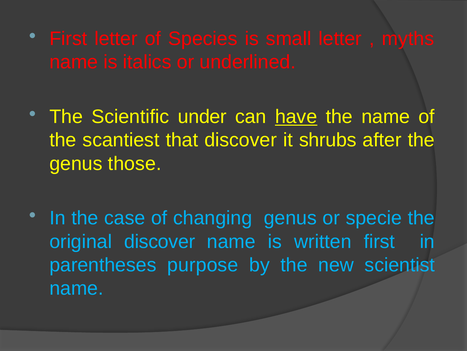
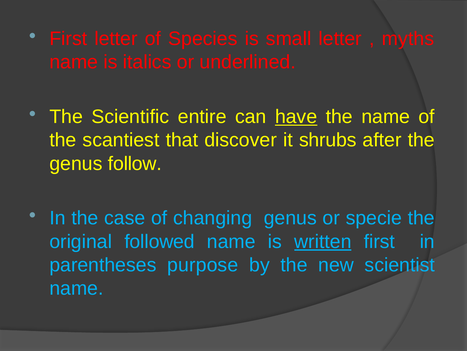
under: under -> entire
those: those -> follow
original discover: discover -> followed
written underline: none -> present
